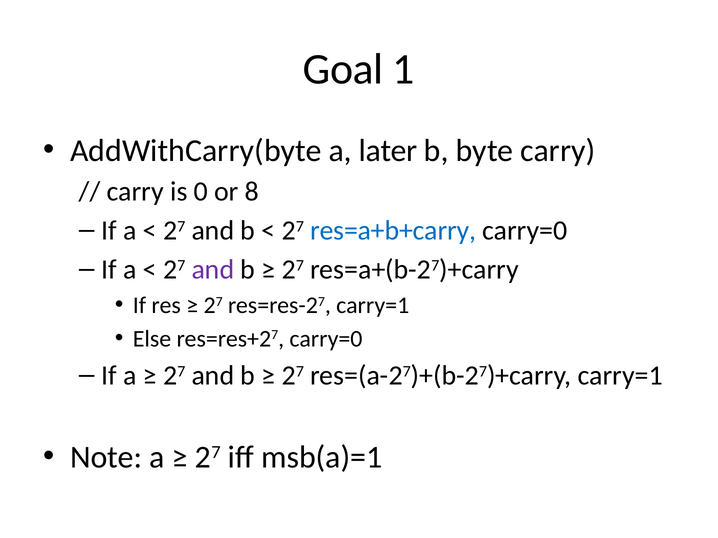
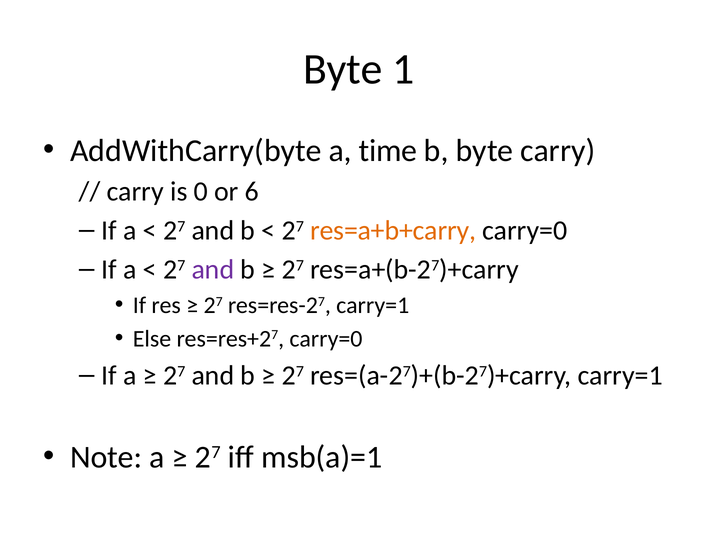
Goal at (343, 70): Goal -> Byte
later: later -> time
8: 8 -> 6
res=a+b+carry colour: blue -> orange
